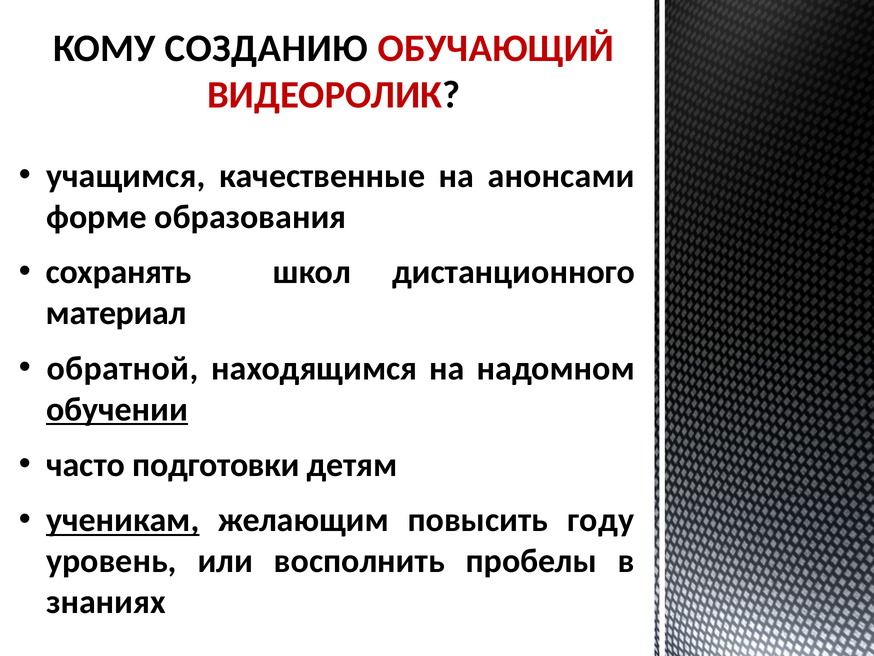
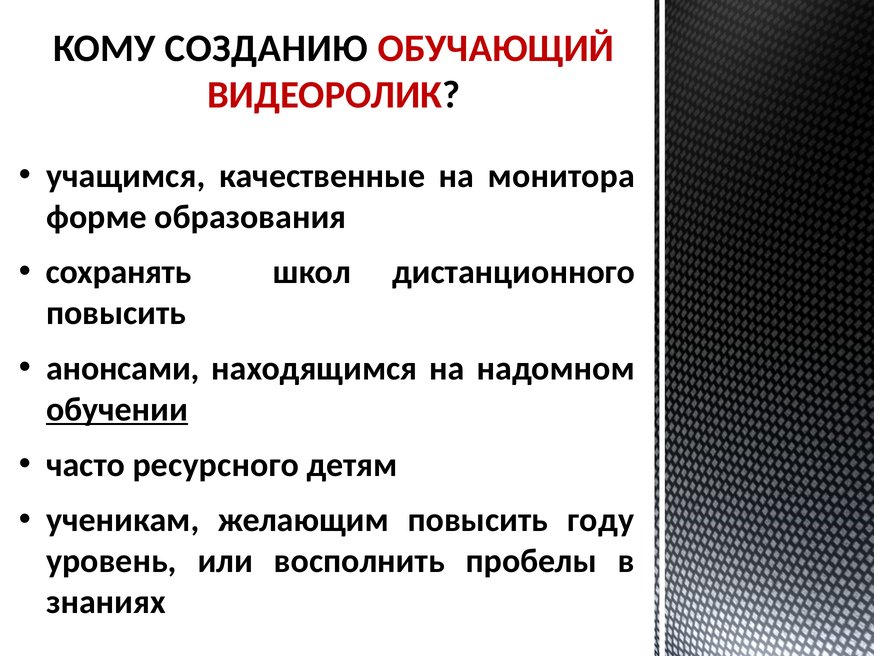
анонсами: анонсами -> монитора
материал at (116, 313): материал -> повысить
обратной: обратной -> анонсами
подготовки: подготовки -> ресурсного
ученикам underline: present -> none
